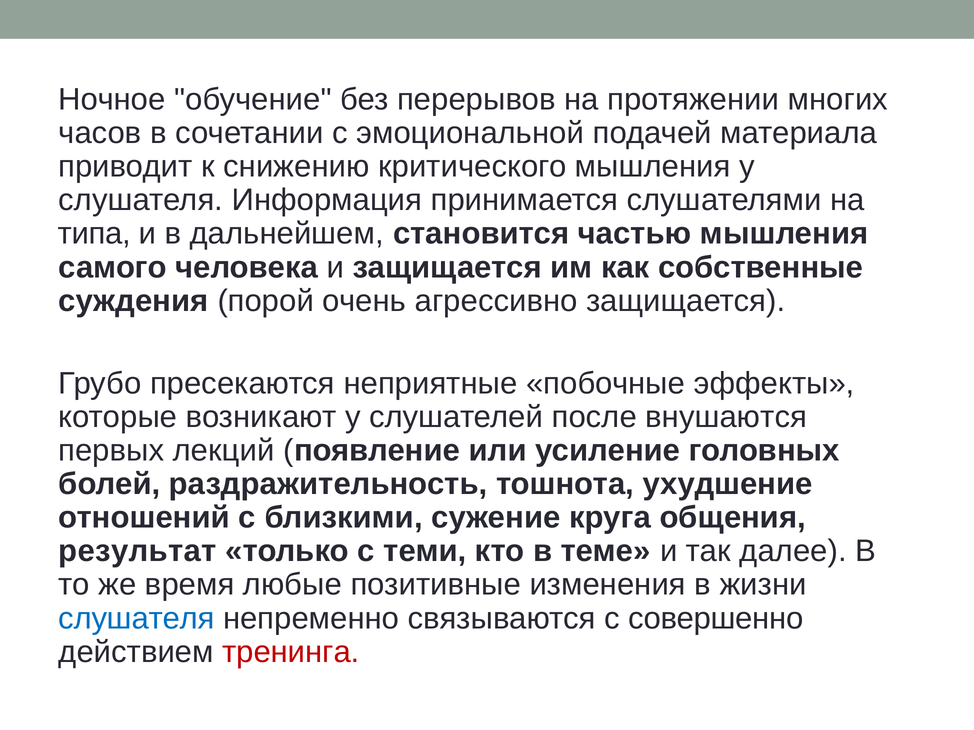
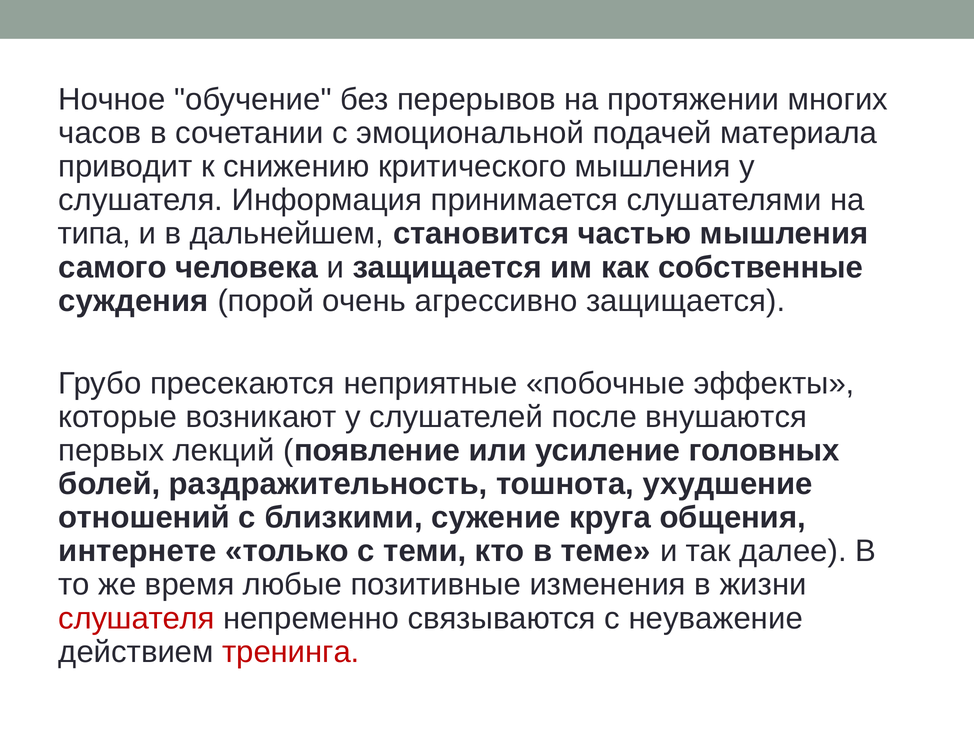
результат: результат -> интернете
слушателя at (137, 619) colour: blue -> red
coвepшeннo: coвepшeннo -> неуважение
